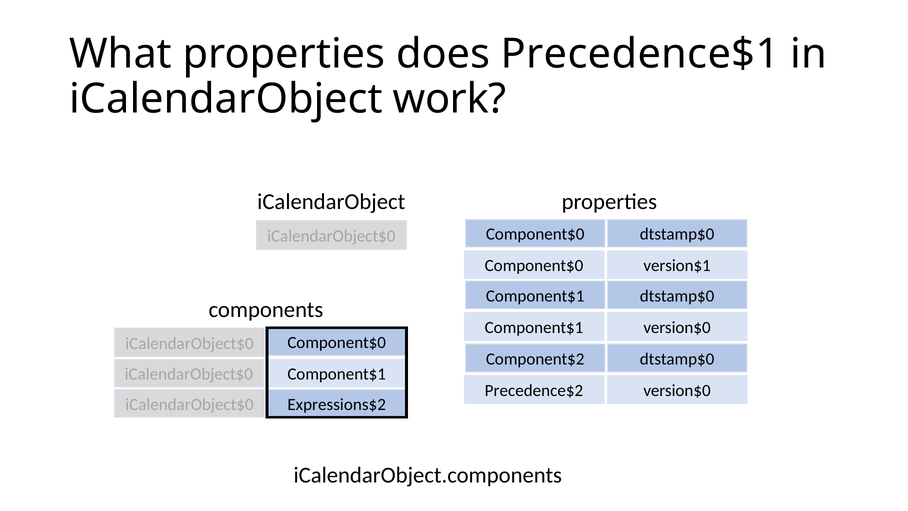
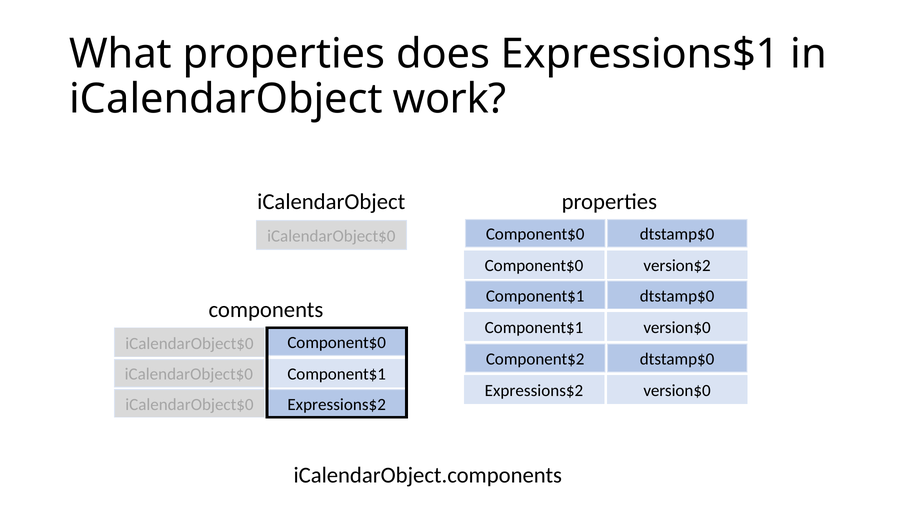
Precedence$1: Precedence$1 -> Expressions$1
version$1: version$1 -> version$2
Precedence$2 at (534, 391): Precedence$2 -> Expressions$2
